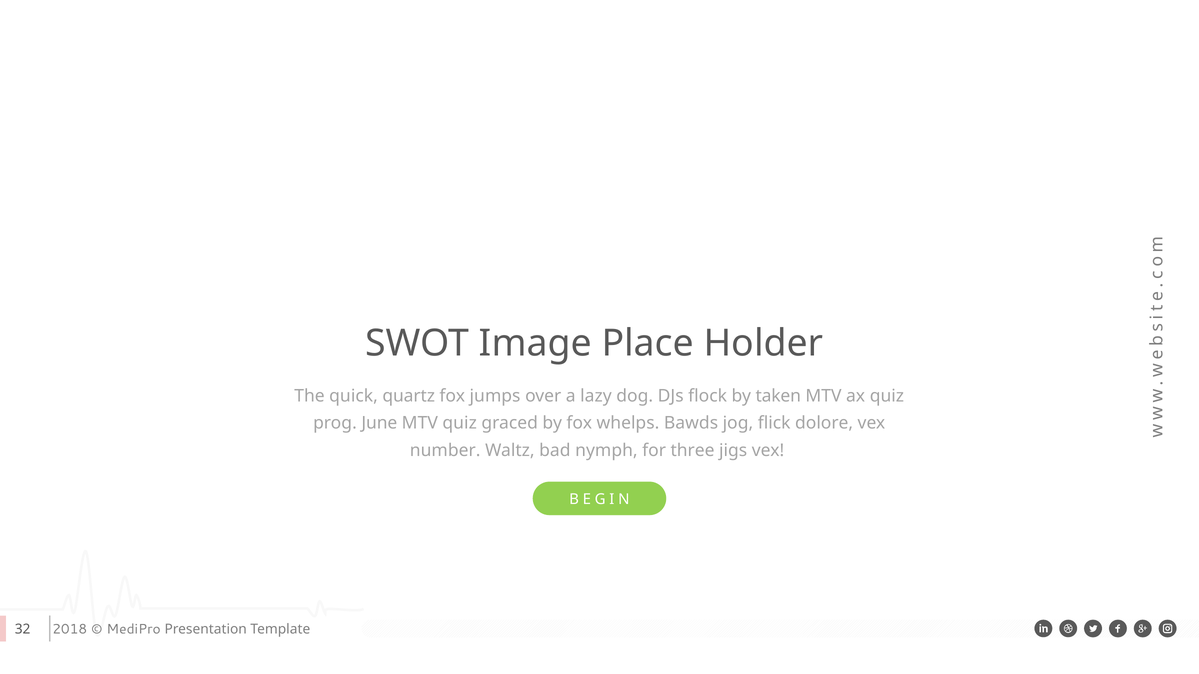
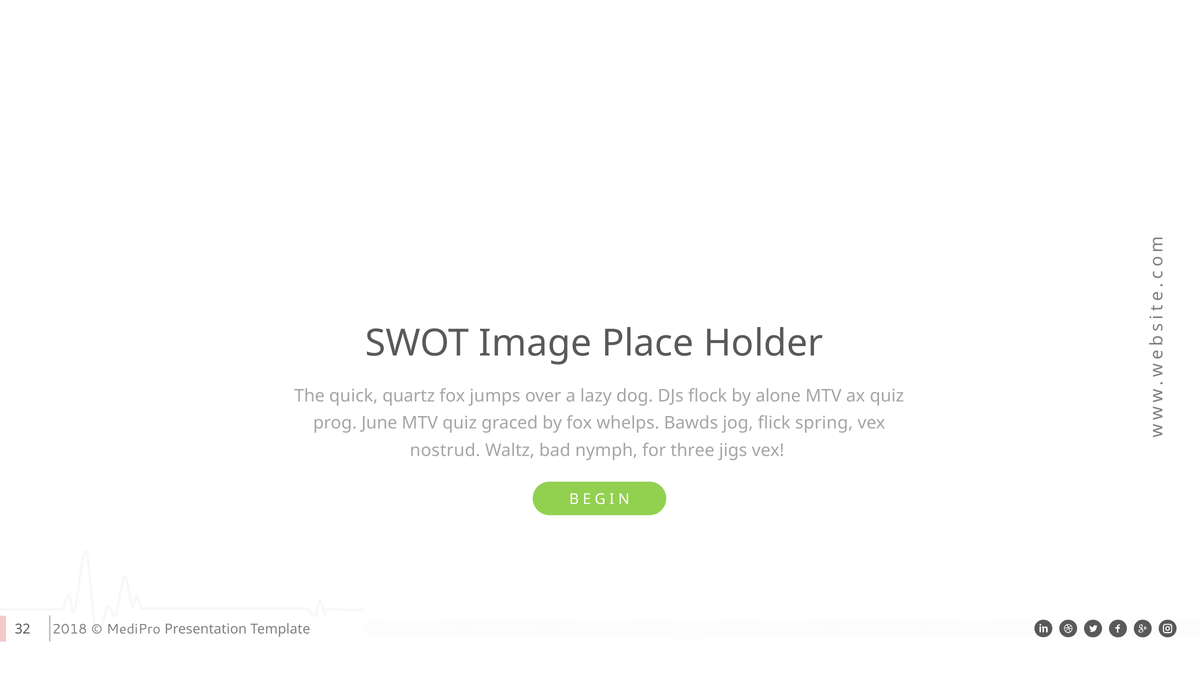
taken: taken -> alone
dolore: dolore -> spring
number: number -> nostrud
